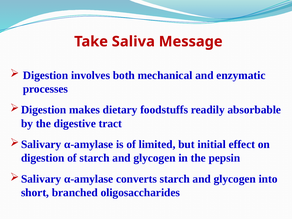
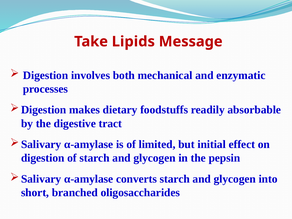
Saliva: Saliva -> Lipids
